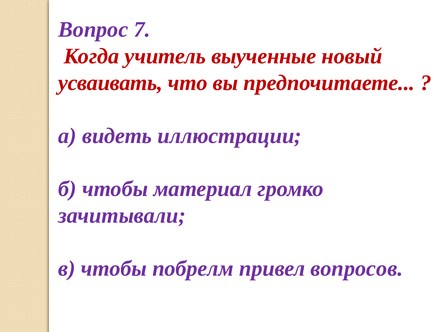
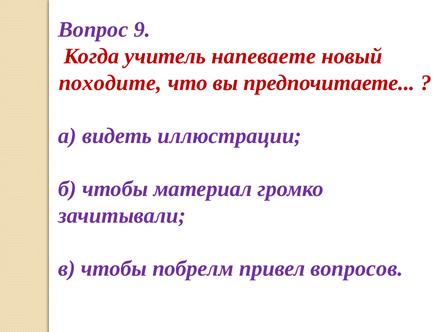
7: 7 -> 9
выученные: выученные -> напеваете
усваивать: усваивать -> походите
